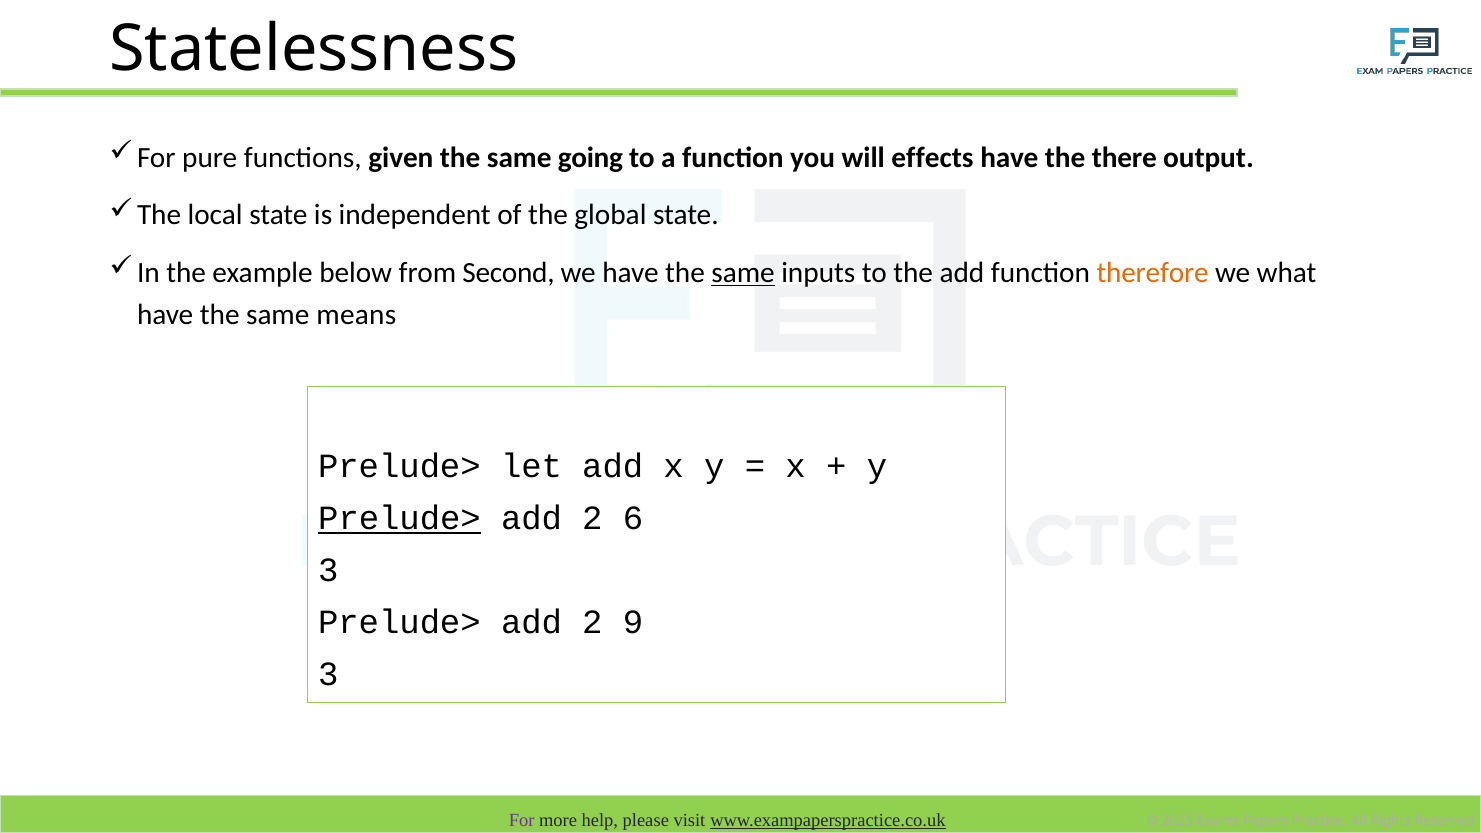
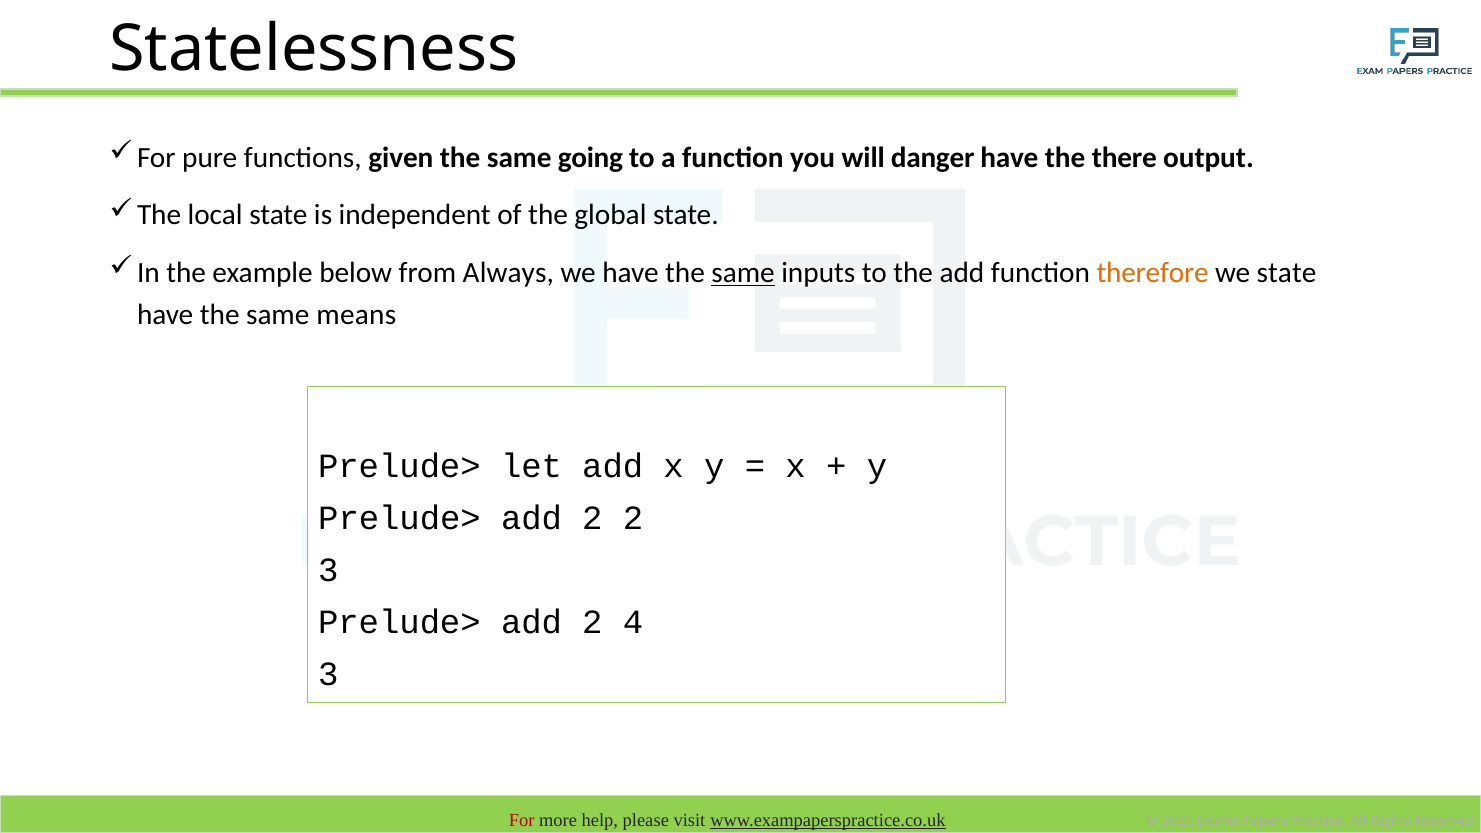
effects: effects -> danger
Second: Second -> Always
we what: what -> state
Prelude> at (399, 518) underline: present -> none
2 6: 6 -> 2
9: 9 -> 4
For at (522, 820) colour: purple -> red
